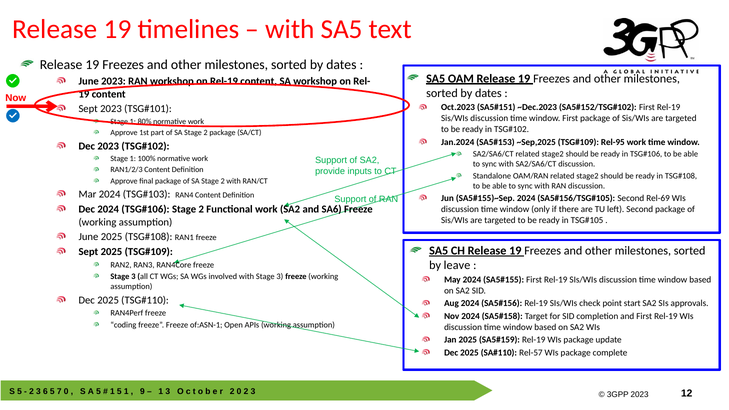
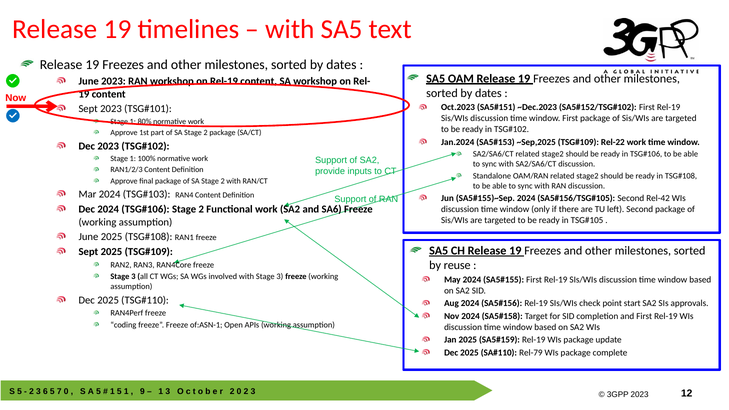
Rel-95: Rel-95 -> Rel-22
Rel-69: Rel-69 -> Rel-42
leave: leave -> reuse
Rel-57: Rel-57 -> Rel-79
